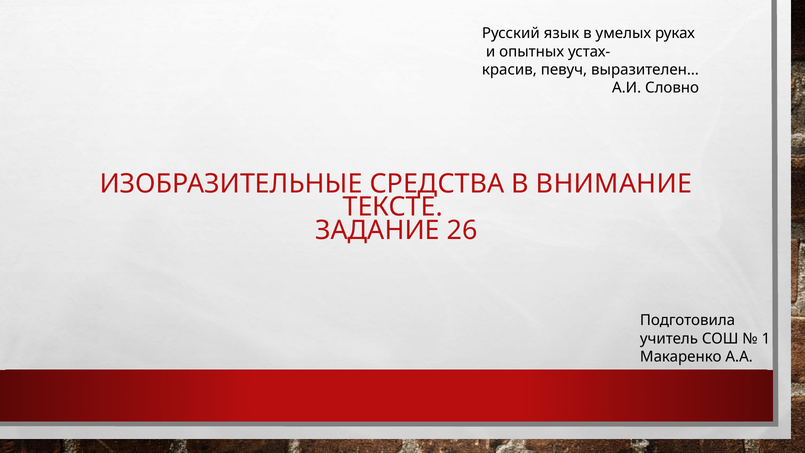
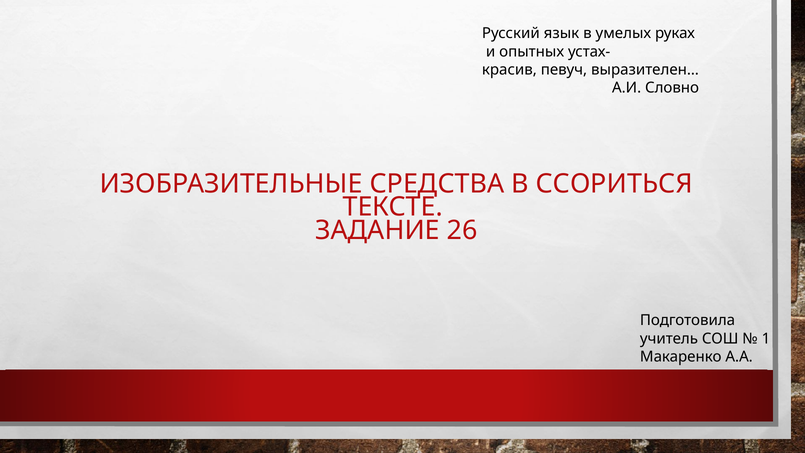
ВНИМАНИЕ: ВНИМАНИЕ -> ССОРИТЬСЯ
